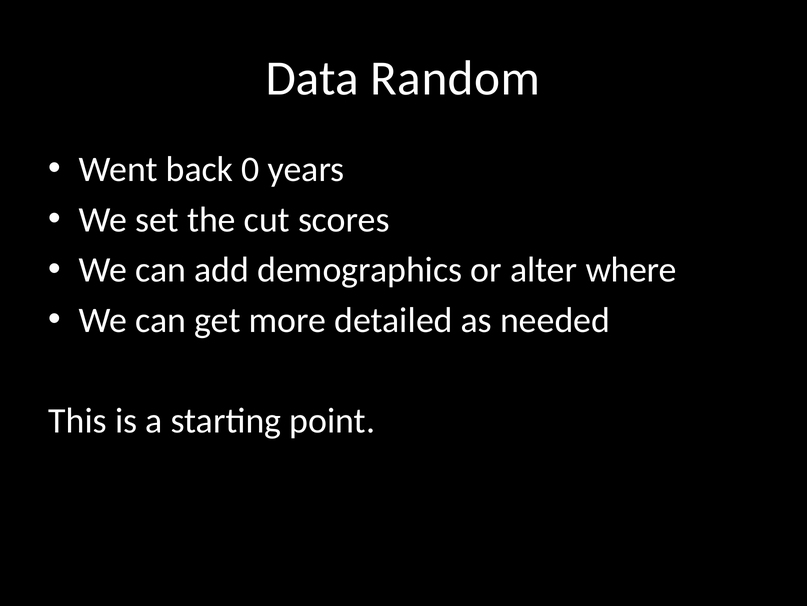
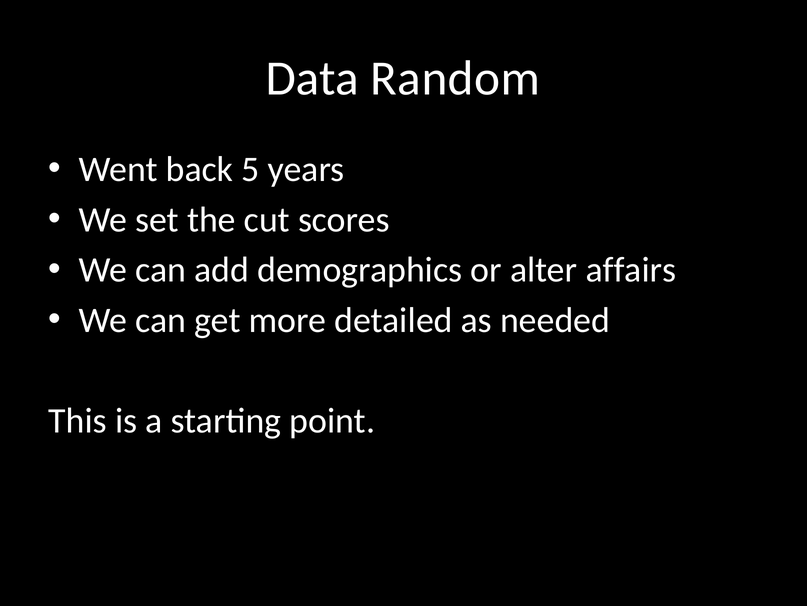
0: 0 -> 5
where: where -> affairs
